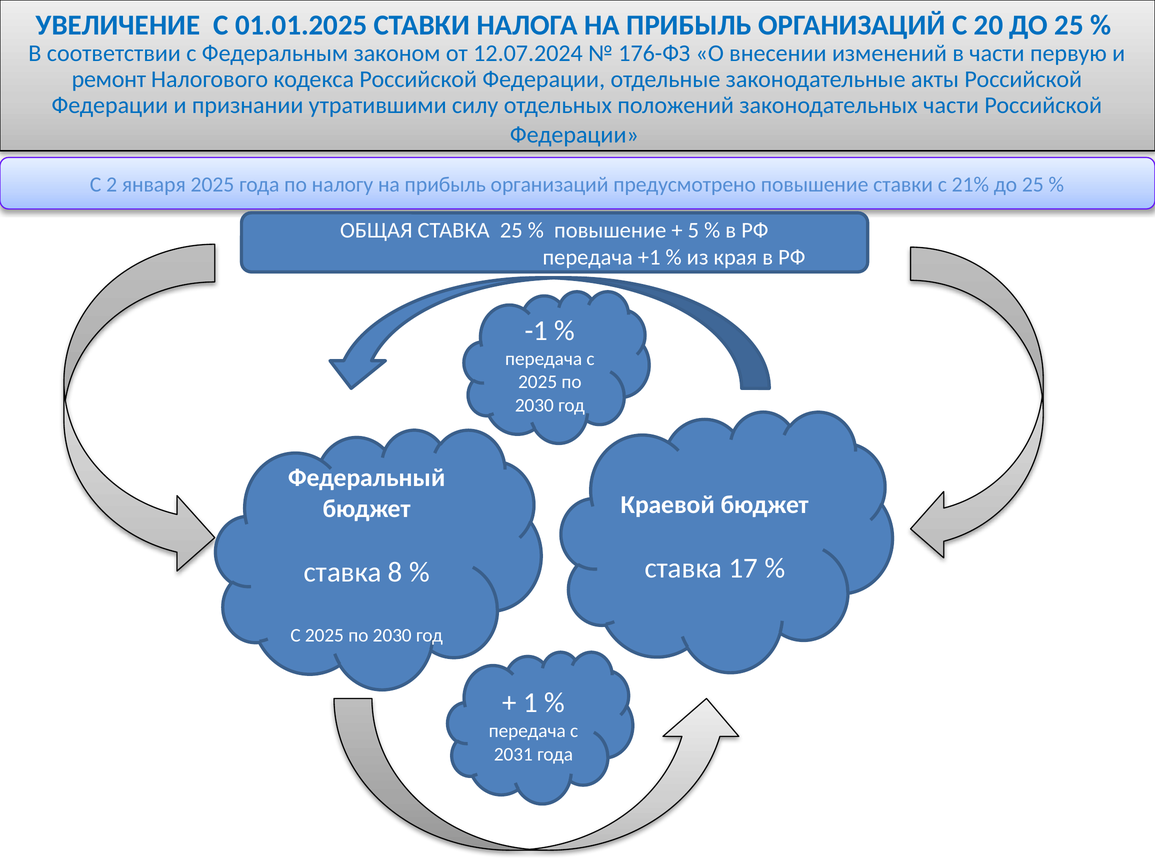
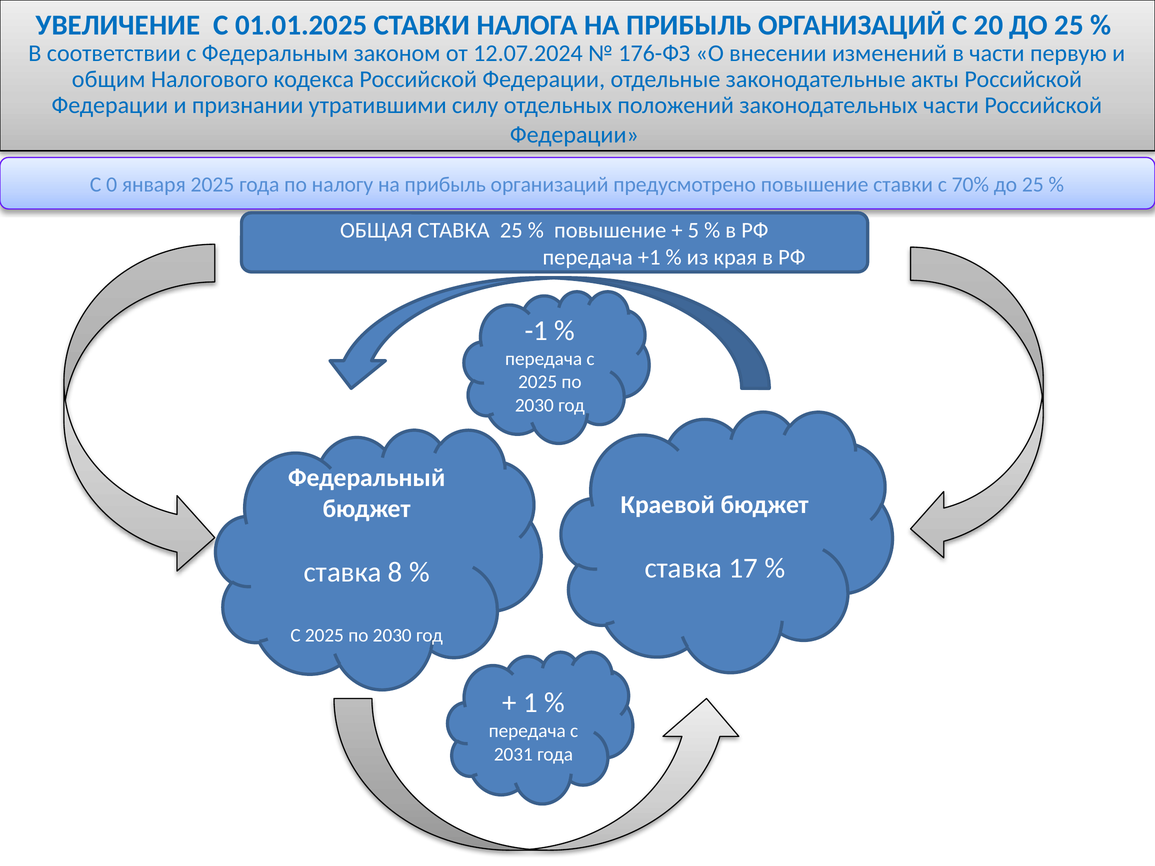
ремонт: ремонт -> общим
2: 2 -> 0
21%: 21% -> 70%
